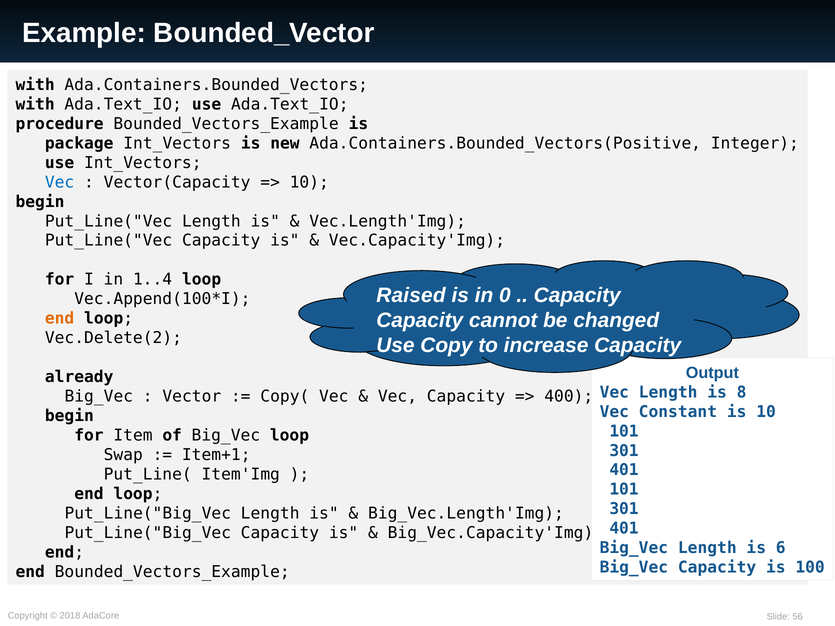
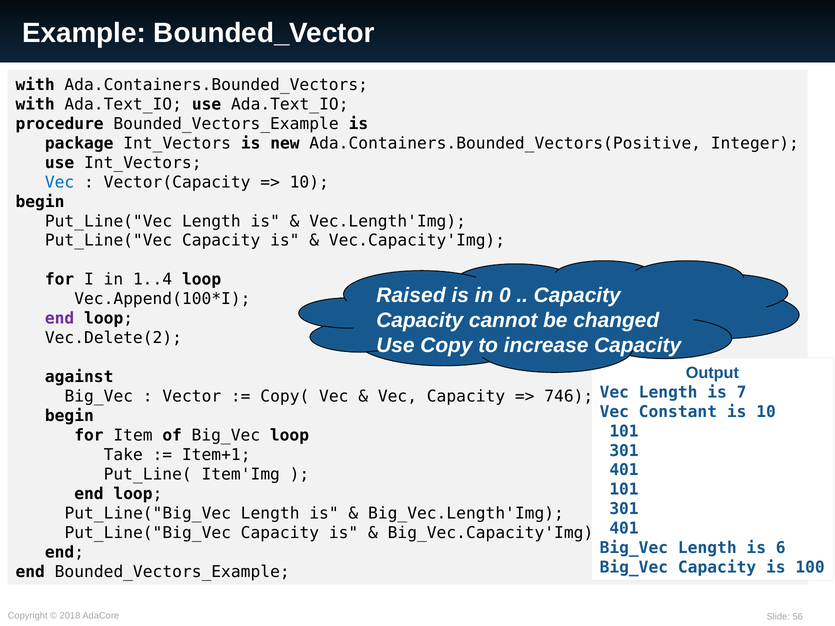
end at (60, 319) colour: orange -> purple
already: already -> against
8: 8 -> 7
400: 400 -> 746
Swap: Swap -> Take
